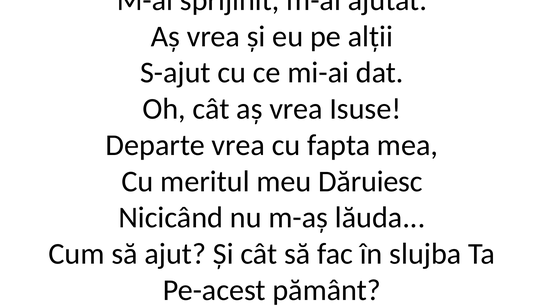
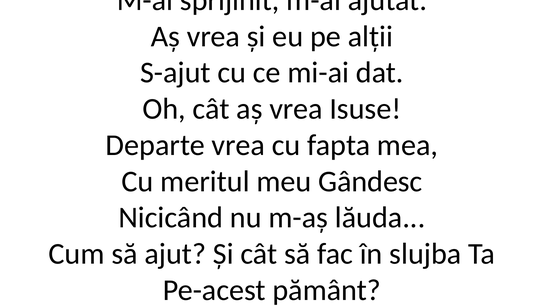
Dăruiesc: Dăruiesc -> Gândesc
